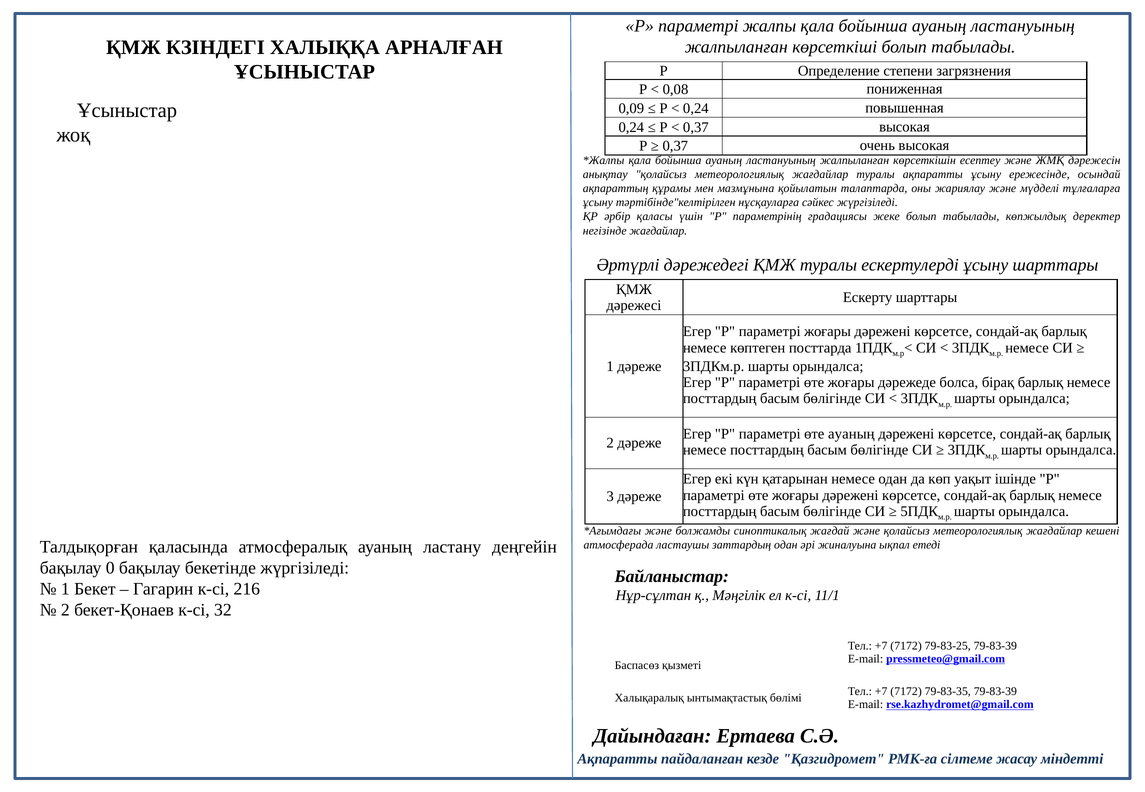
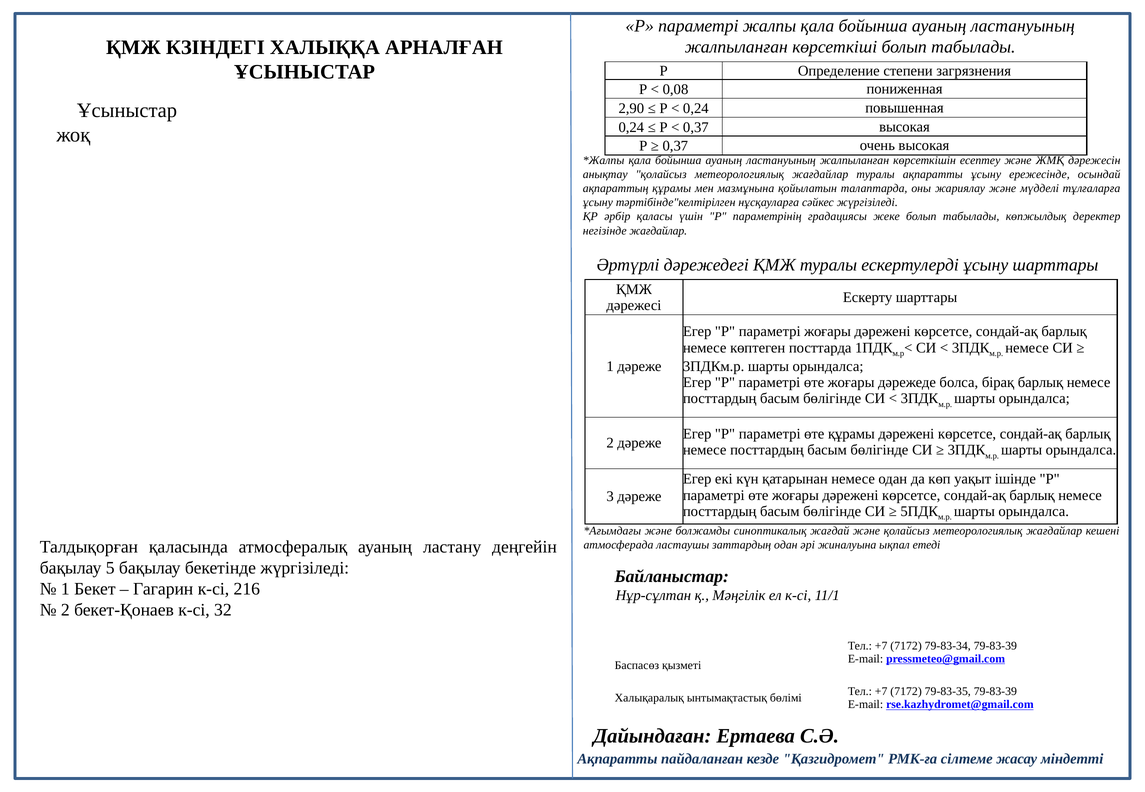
0,09: 0,09 -> 2,90
өте ауаның: ауаның -> құрамы
0: 0 -> 5
79-83-25: 79-83-25 -> 79-83-34
